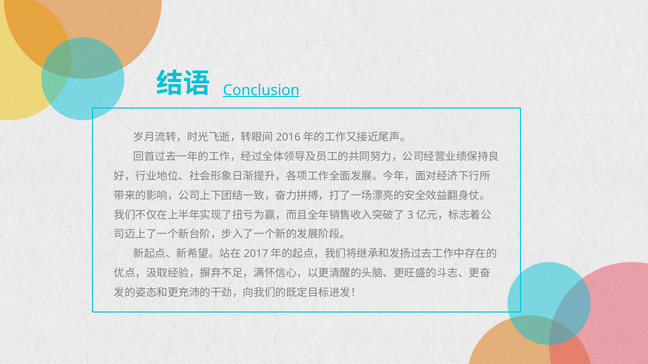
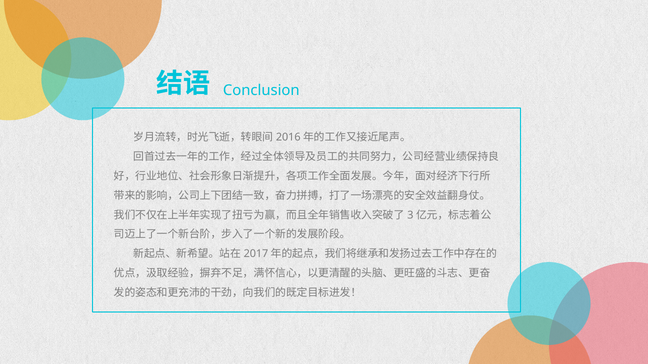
Conclusion underline: present -> none
